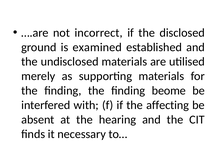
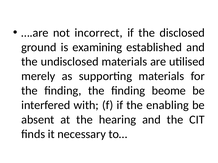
examined: examined -> examining
affecting: affecting -> enabling
